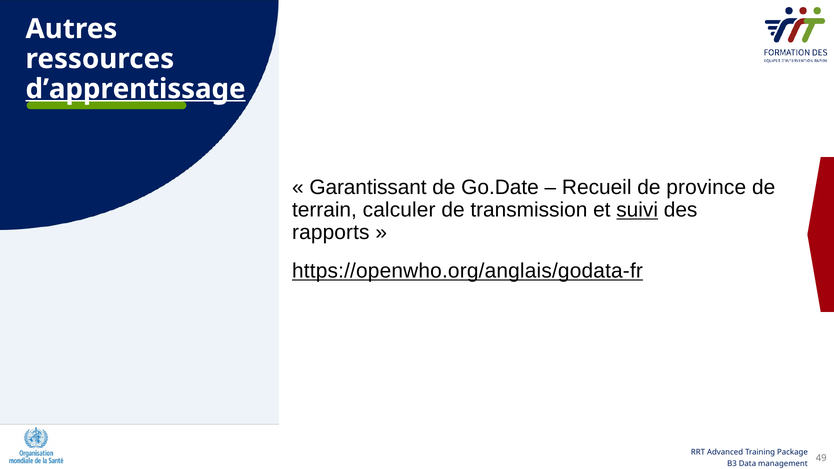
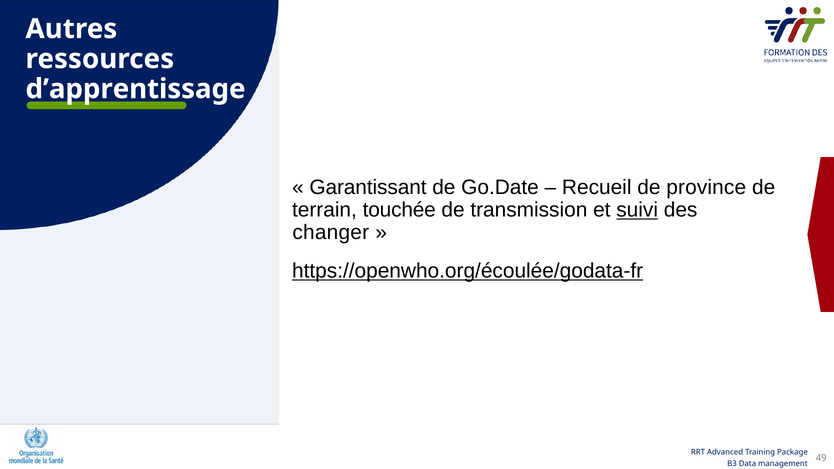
d’apprentissage underline: present -> none
calculer: calculer -> touchée
rapports: rapports -> changer
https://openwho.org/anglais/godata-fr: https://openwho.org/anglais/godata-fr -> https://openwho.org/écoulée/godata-fr
